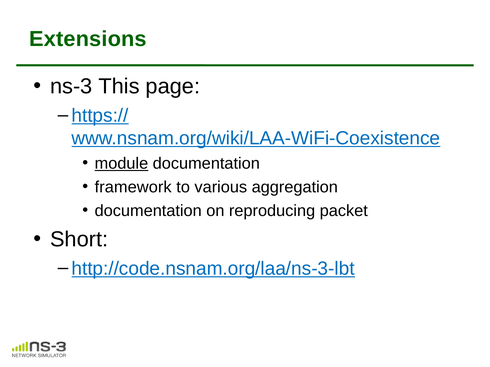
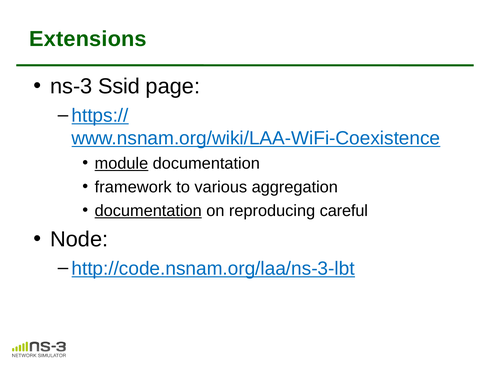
This: This -> Ssid
documentation at (148, 211) underline: none -> present
packet: packet -> careful
Short: Short -> Node
